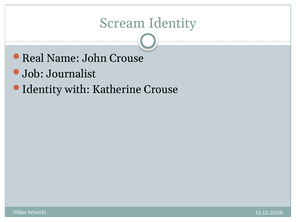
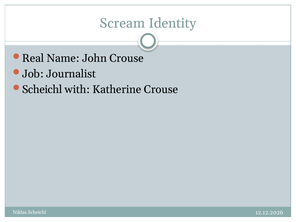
Identity at (42, 89): Identity -> Scheichl
